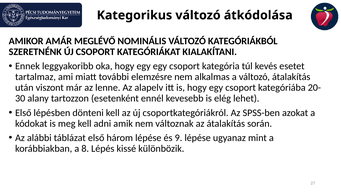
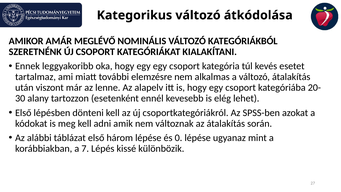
9: 9 -> 0
8: 8 -> 7
